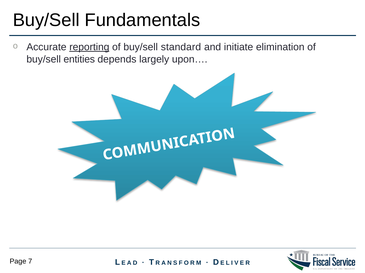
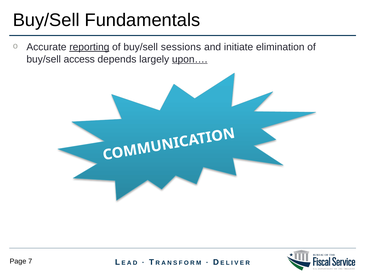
standard: standard -> sessions
entities: entities -> access
upon… underline: none -> present
